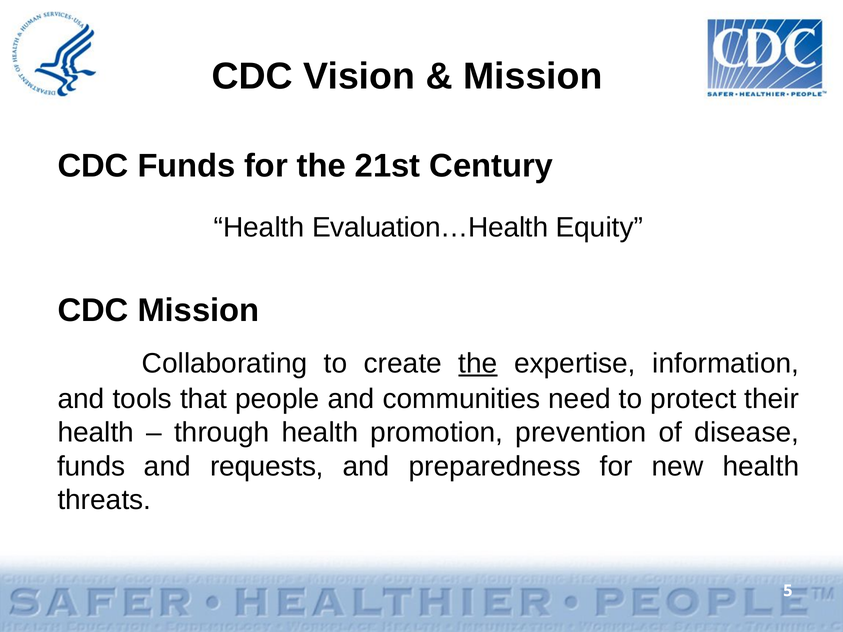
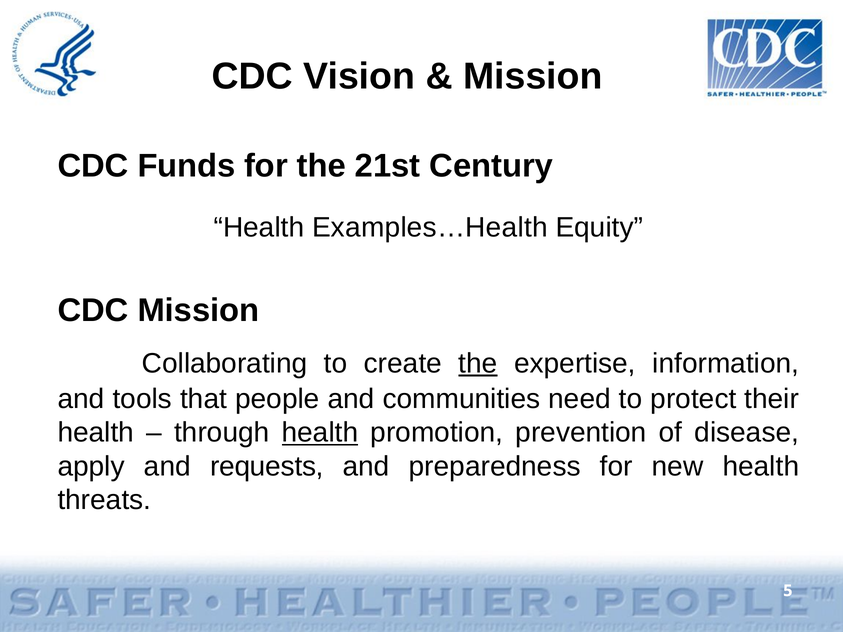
Evaluation…Health: Evaluation…Health -> Examples…Health
health at (320, 433) underline: none -> present
funds at (91, 467): funds -> apply
